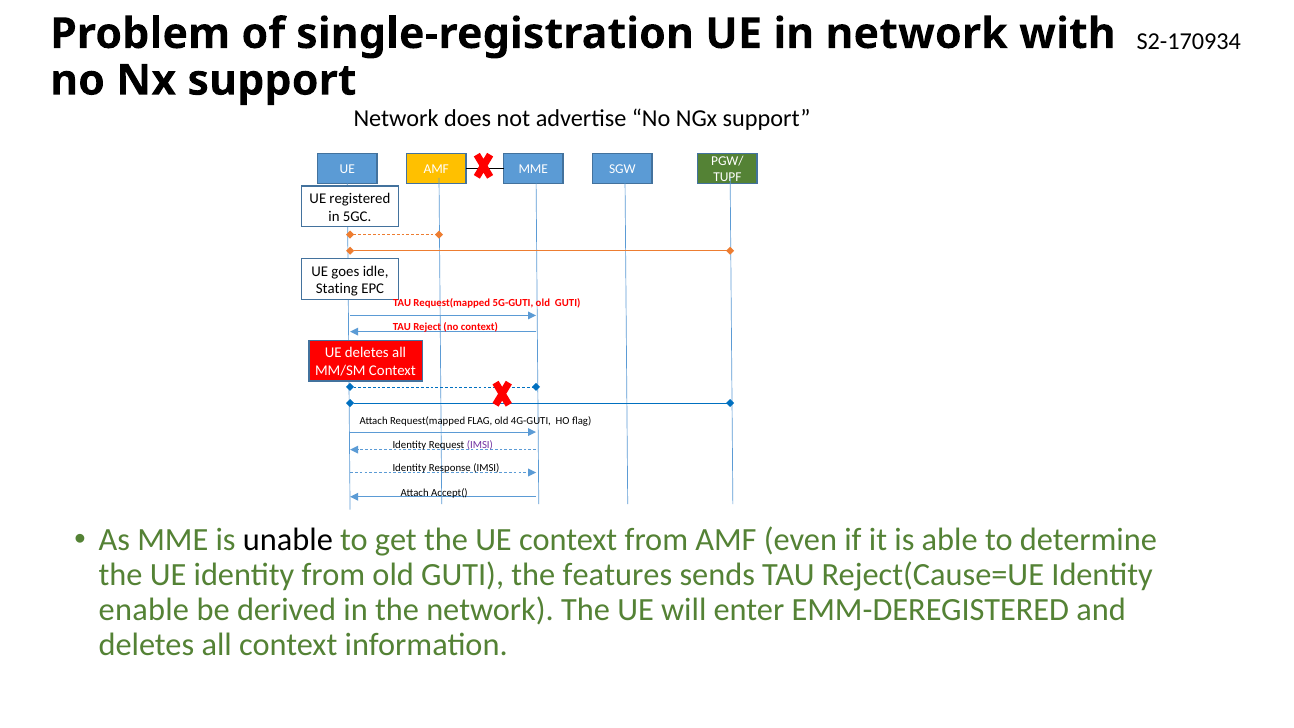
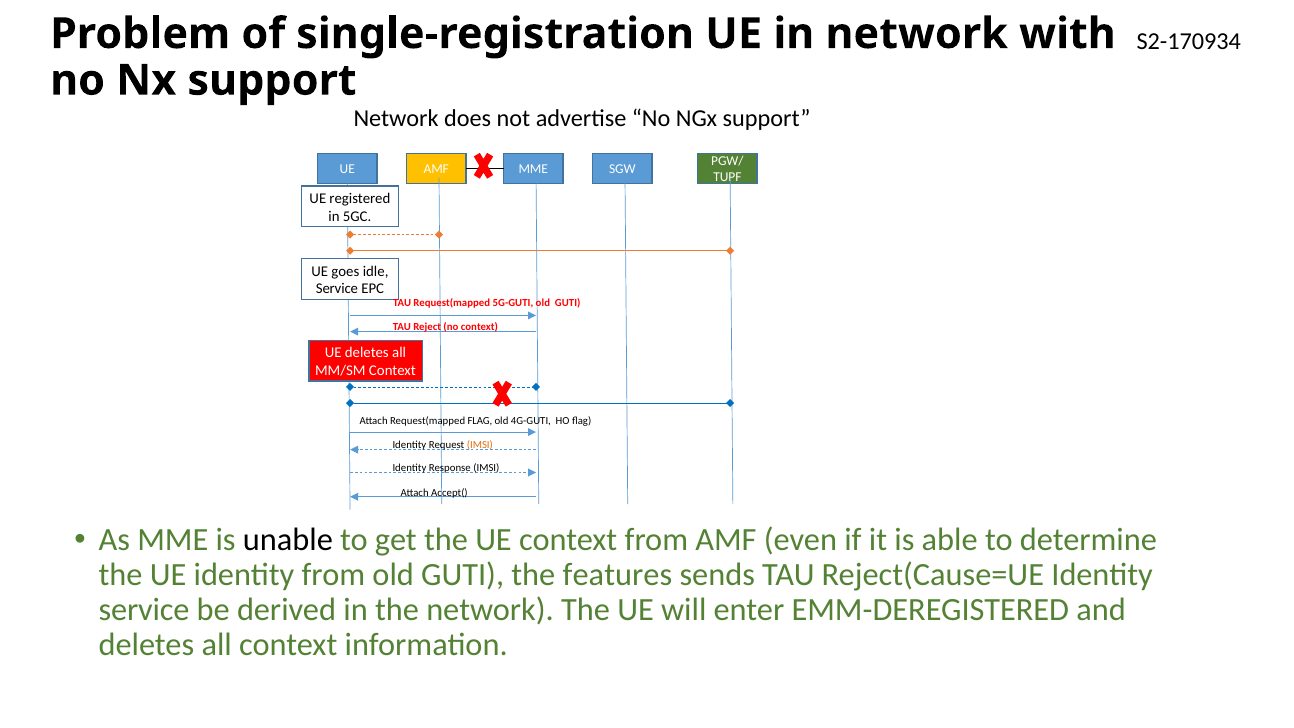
Stating at (337, 289): Stating -> Service
IMSI at (480, 445) colour: purple -> orange
enable at (144, 610): enable -> service
